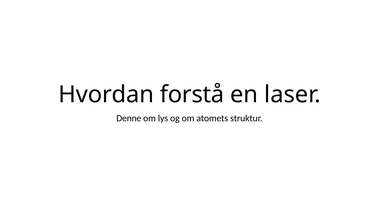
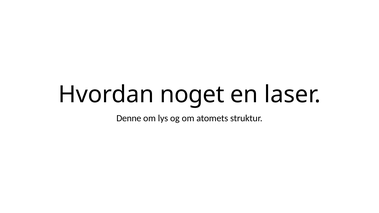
forstå: forstå -> noget
